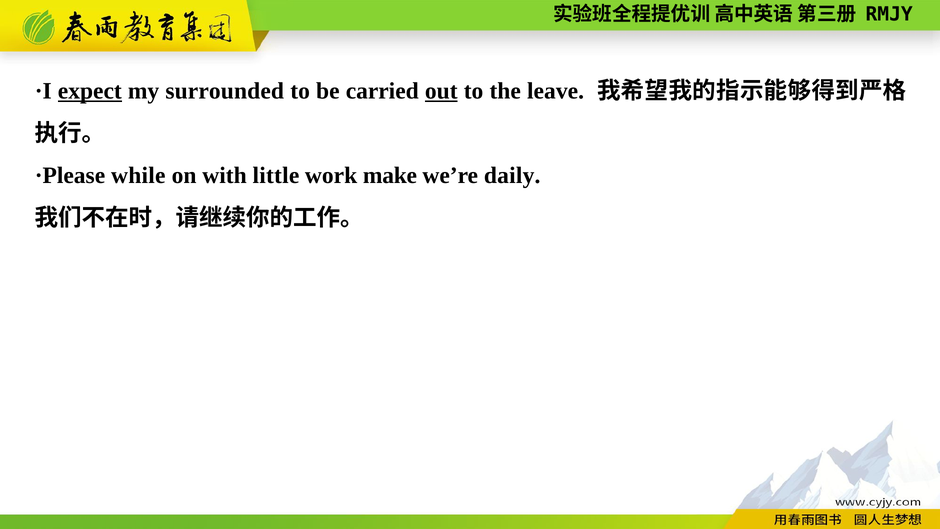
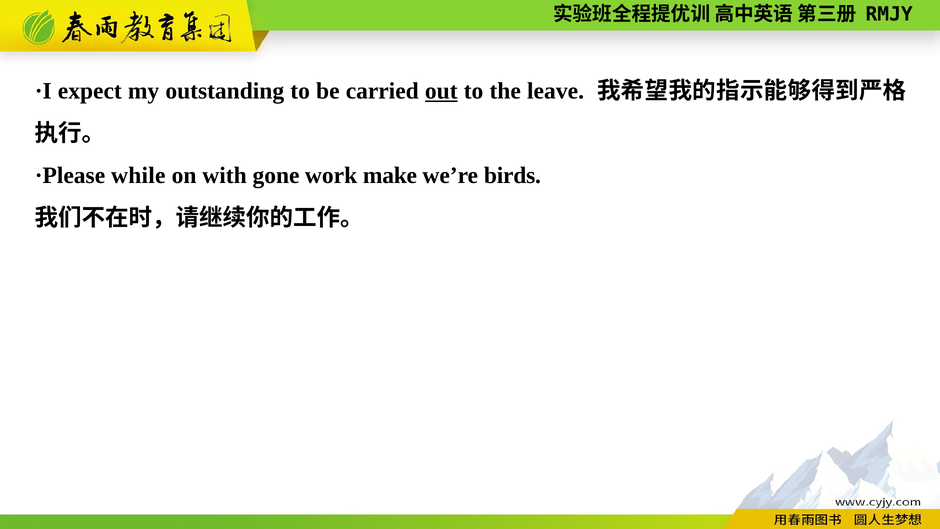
expect underline: present -> none
surrounded: surrounded -> outstanding
little: little -> gone
daily: daily -> birds
